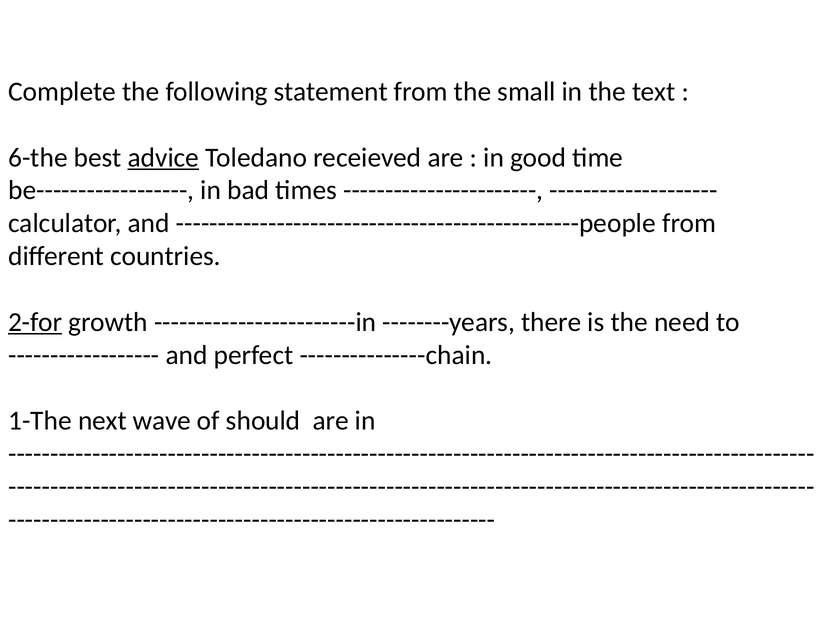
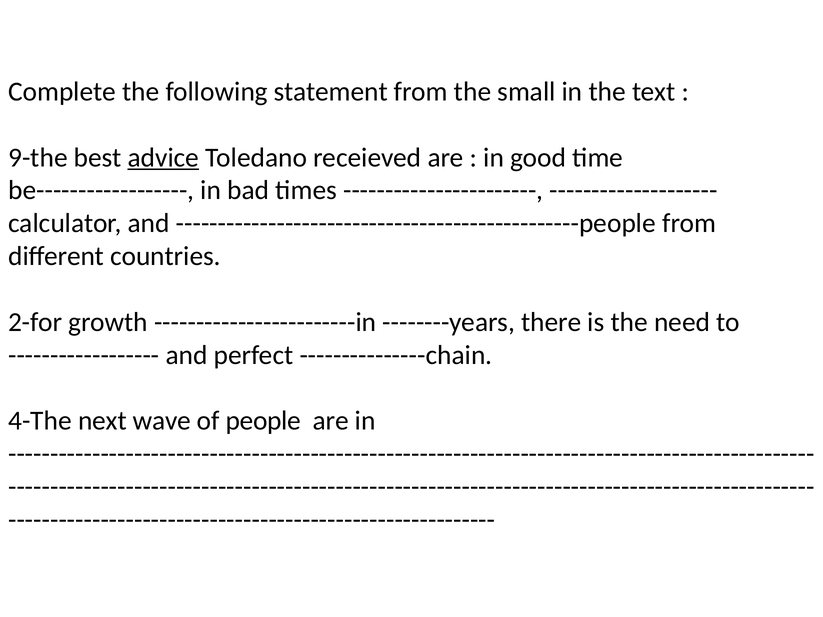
6-the: 6-the -> 9-the
2-for underline: present -> none
1-The: 1-The -> 4-The
should: should -> people
